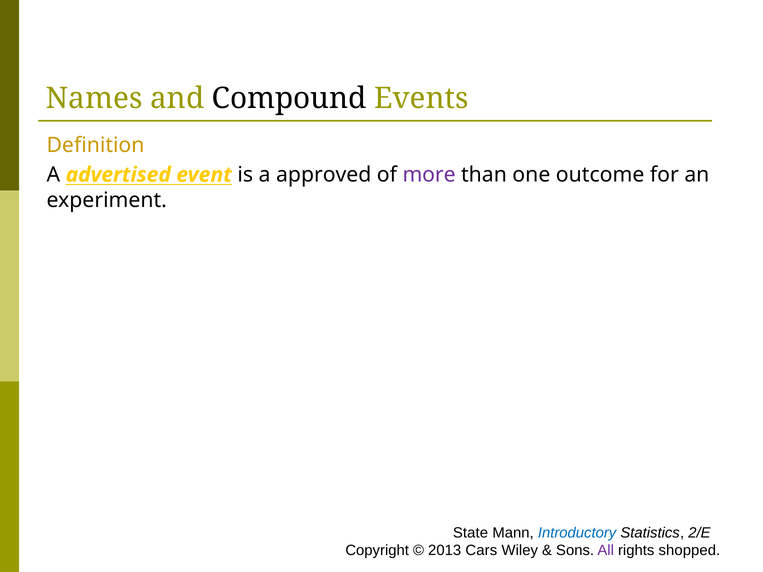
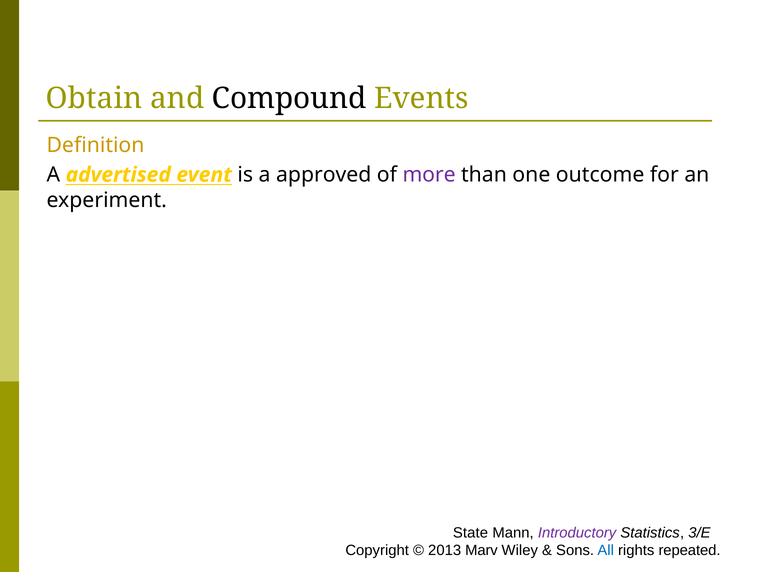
Names: Names -> Obtain
Introductory colour: blue -> purple
2/E: 2/E -> 3/E
Cars: Cars -> Marv
All colour: purple -> blue
shopped: shopped -> repeated
